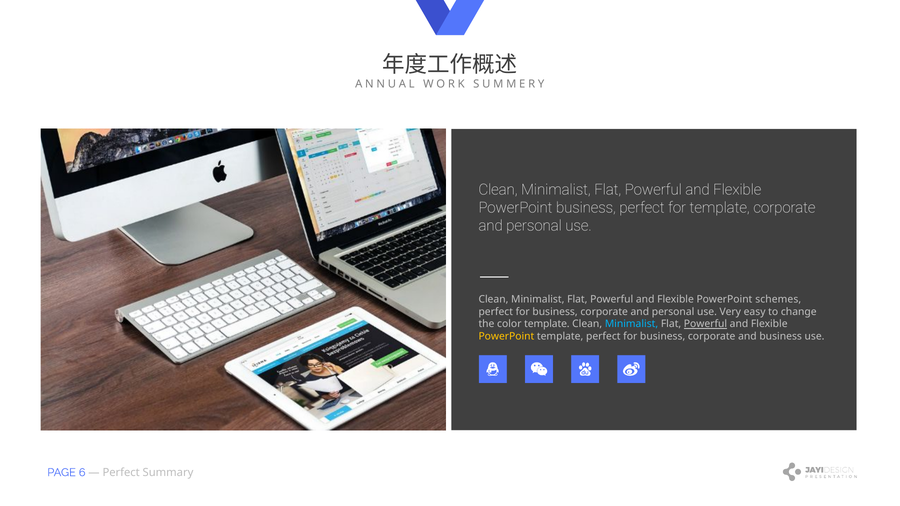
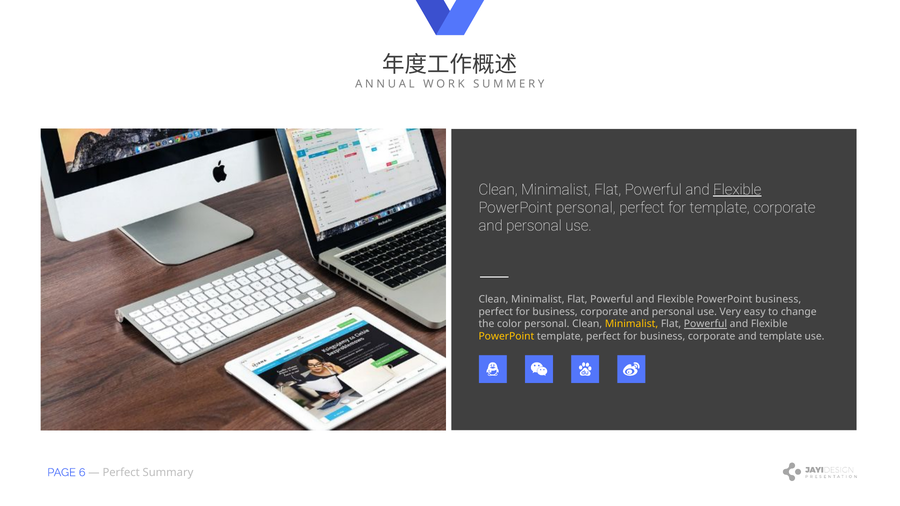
Flexible at (737, 190) underline: none -> present
PowerPoint business: business -> personal
PowerPoint schemes: schemes -> business
color template: template -> personal
Minimalist at (632, 324) colour: light blue -> yellow
and business: business -> template
